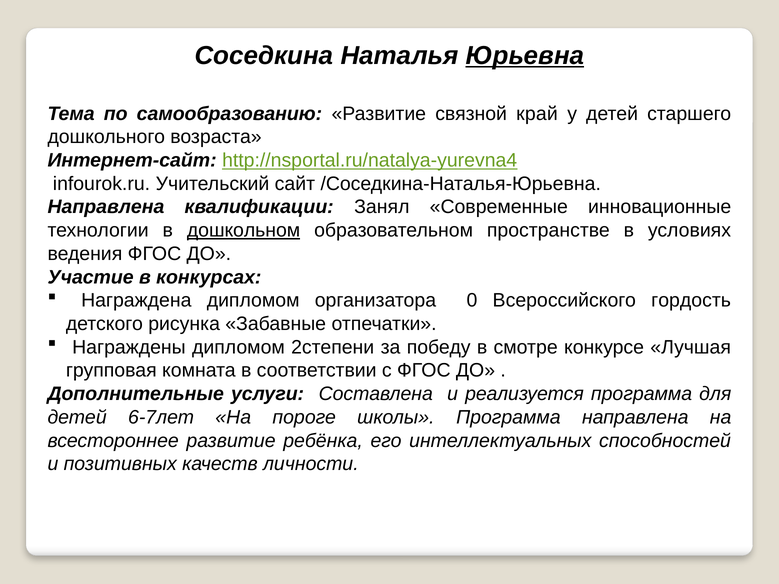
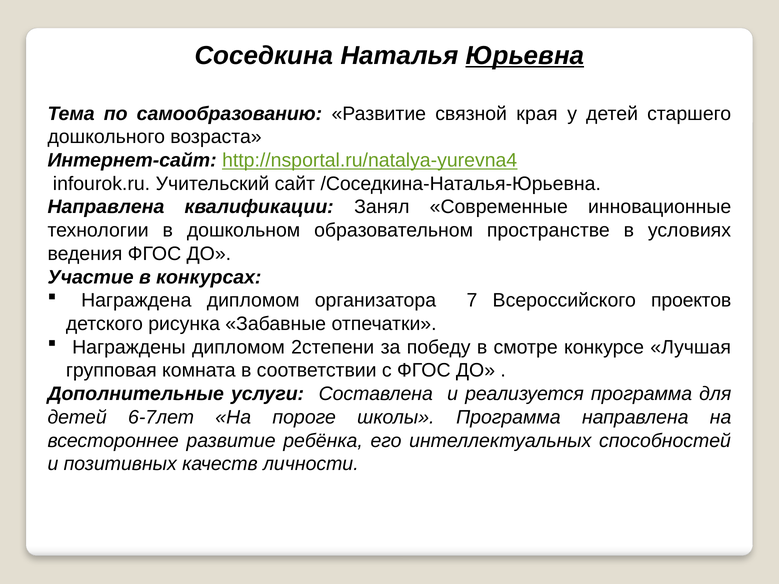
край: край -> края
дошкольном underline: present -> none
0: 0 -> 7
гордость: гордость -> проектов
